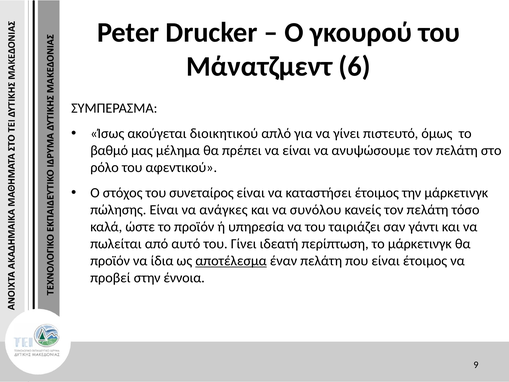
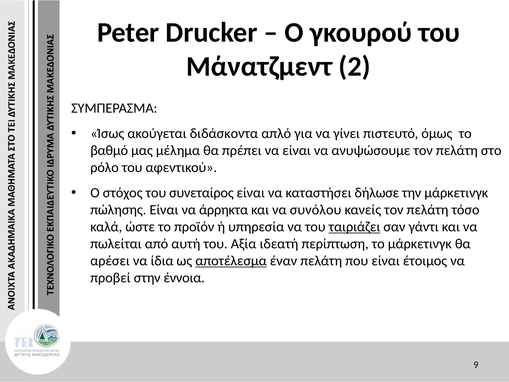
6: 6 -> 2
διοικητικού: διοικητικού -> διδάσκοντα
καταστήσει έτοιμος: έτοιμος -> δήλωσε
ανάγκες: ανάγκες -> άρρηκτα
ταιριάζει underline: none -> present
αυτό: αυτό -> αυτή
του Γίνει: Γίνει -> Αξία
προϊόν at (110, 261): προϊόν -> αρέσει
